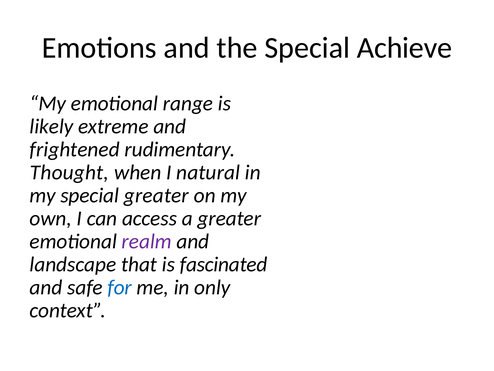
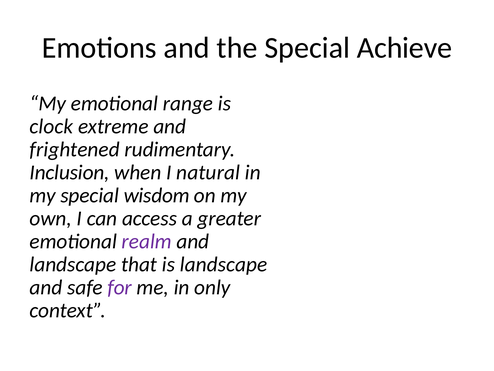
likely: likely -> clock
Thought: Thought -> Inclusion
special greater: greater -> wisdom
is fascinated: fascinated -> landscape
for colour: blue -> purple
